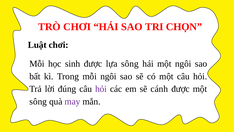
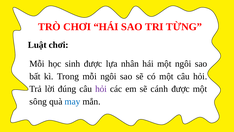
CHỌN: CHỌN -> TỪNG
sông at (130, 64): sông -> nhân
may colour: purple -> blue
